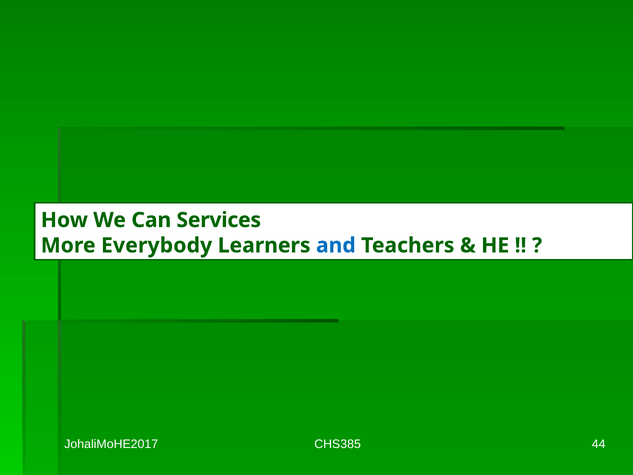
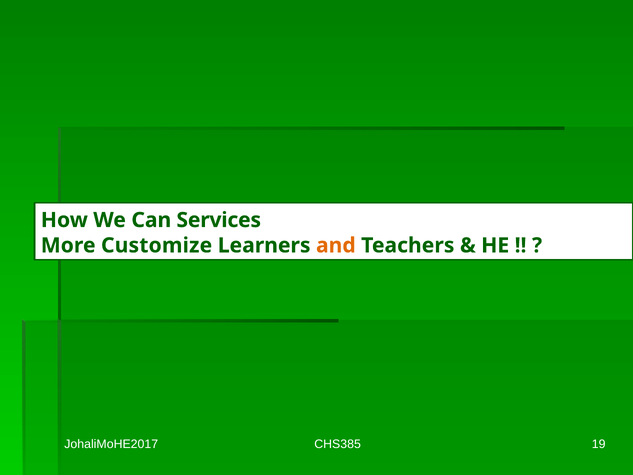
Everybody: Everybody -> Customize
and colour: blue -> orange
44: 44 -> 19
